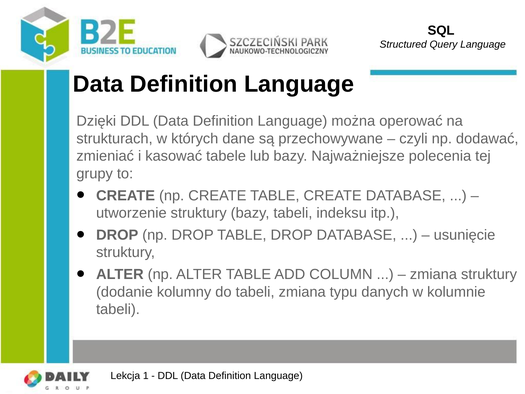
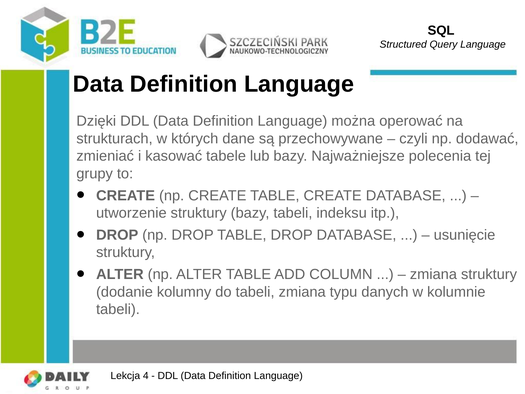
1: 1 -> 4
